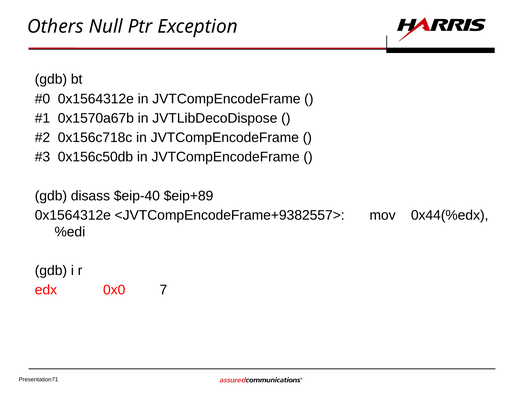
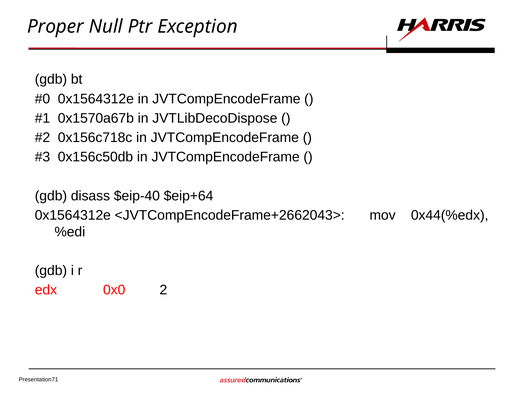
Others: Others -> Proper
$eip+89: $eip+89 -> $eip+64
<JVTCompEncodeFrame+9382557>: <JVTCompEncodeFrame+9382557> -> <JVTCompEncodeFrame+2662043>
7: 7 -> 2
